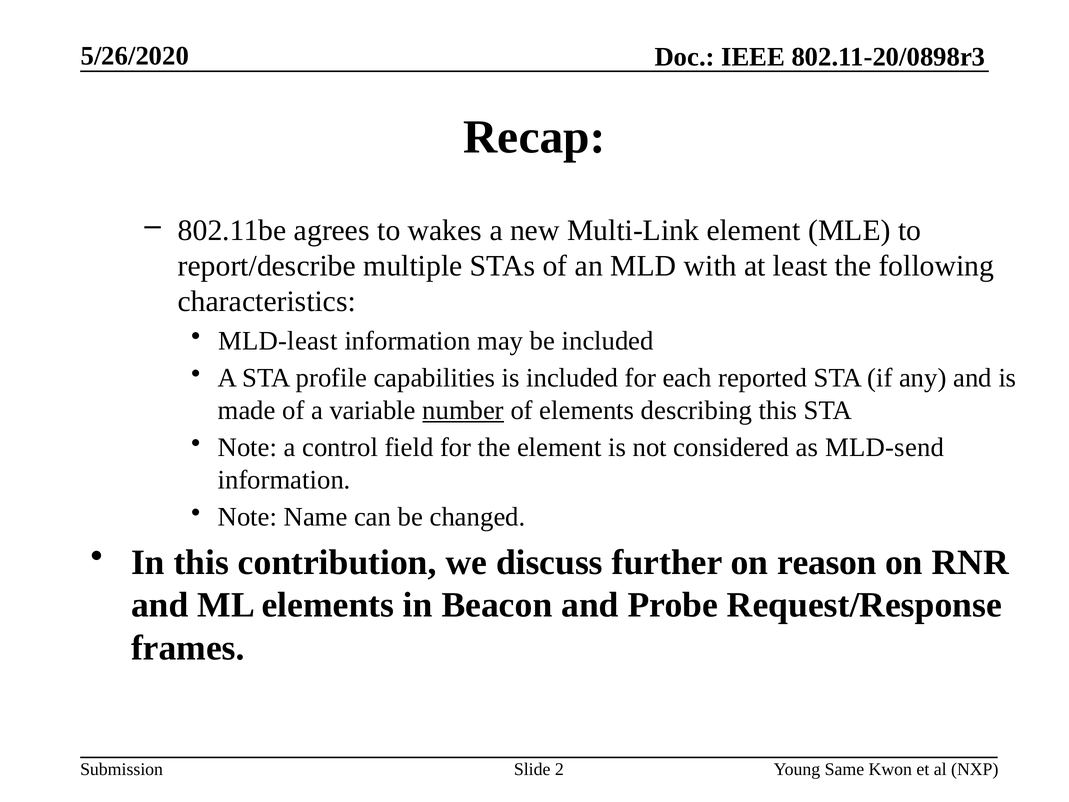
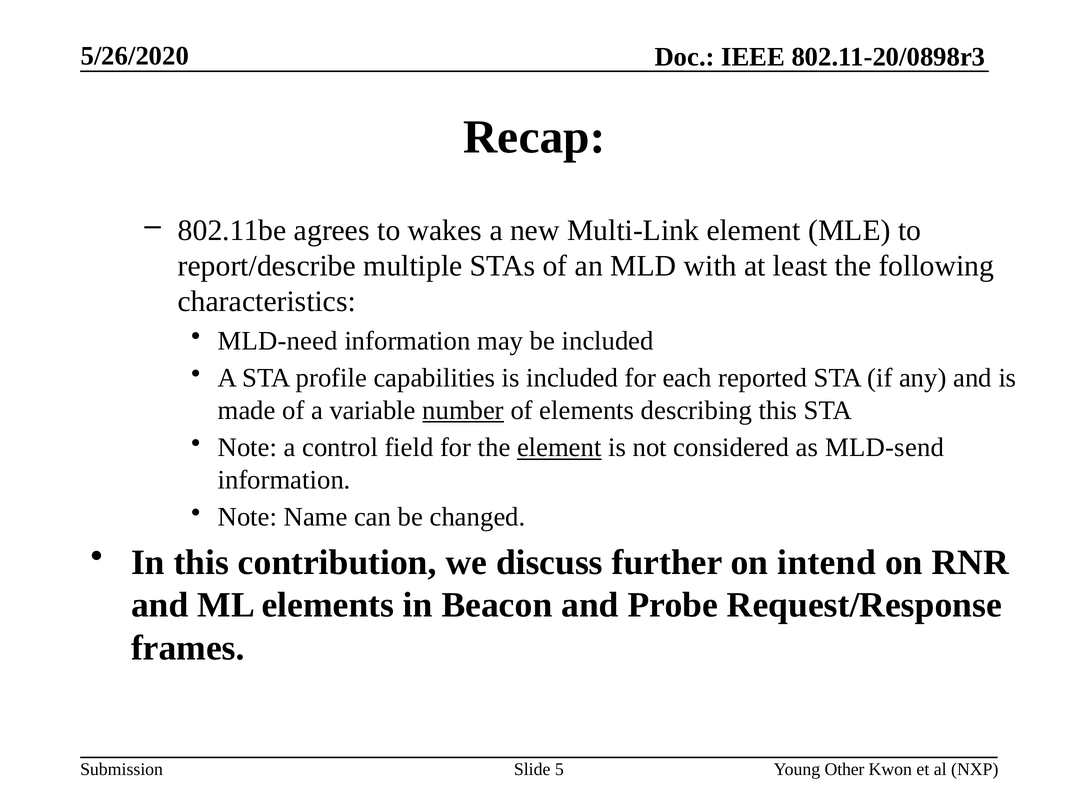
MLD-least: MLD-least -> MLD-need
element at (559, 447) underline: none -> present
reason: reason -> intend
2: 2 -> 5
Same: Same -> Other
